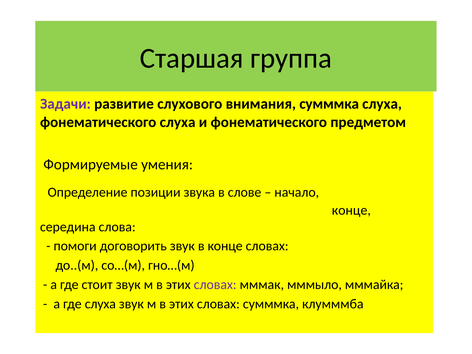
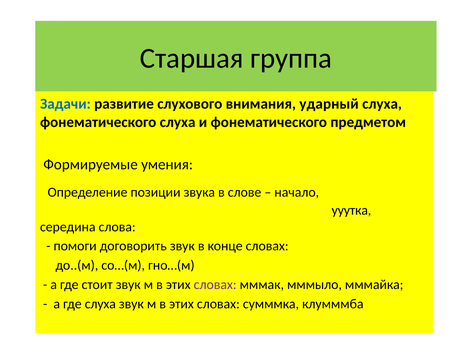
Задачи colour: purple -> blue
внимания сумммка: сумммка -> ударный
конце at (351, 210): конце -> ууутка
